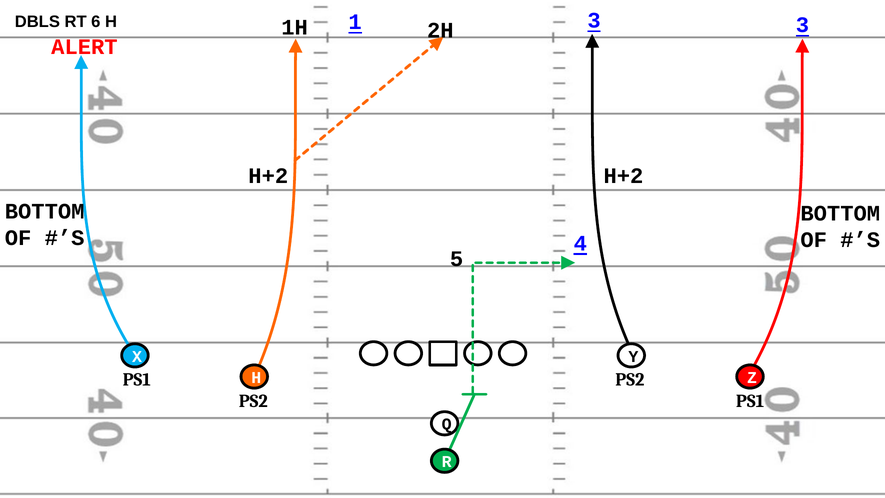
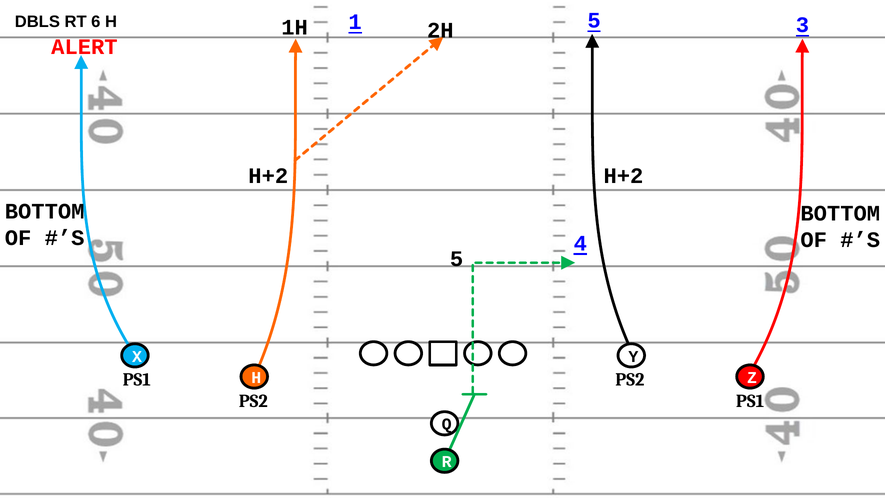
1 3: 3 -> 5
